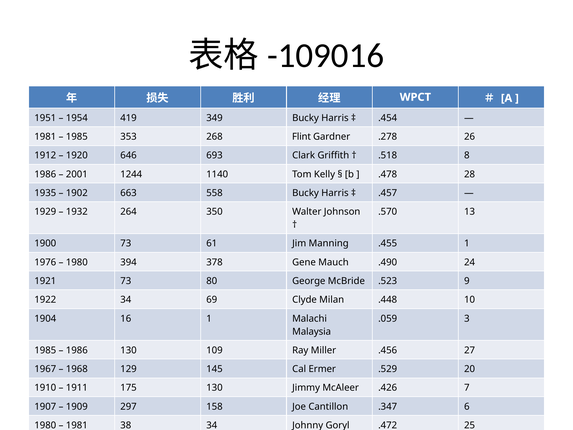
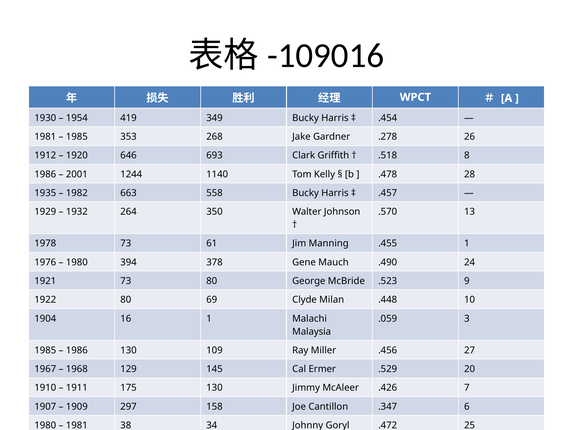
1951: 1951 -> 1930
268 Flint: Flint -> Jake
1902 at (77, 193): 1902 -> 1982
1900: 1900 -> 1978
1922 34: 34 -> 80
